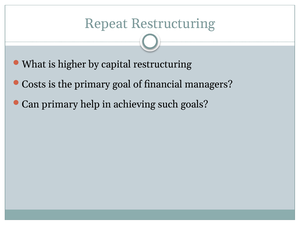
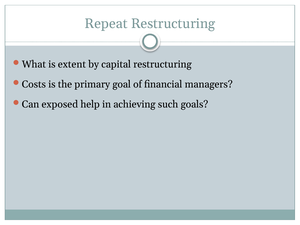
higher: higher -> extent
Can primary: primary -> exposed
